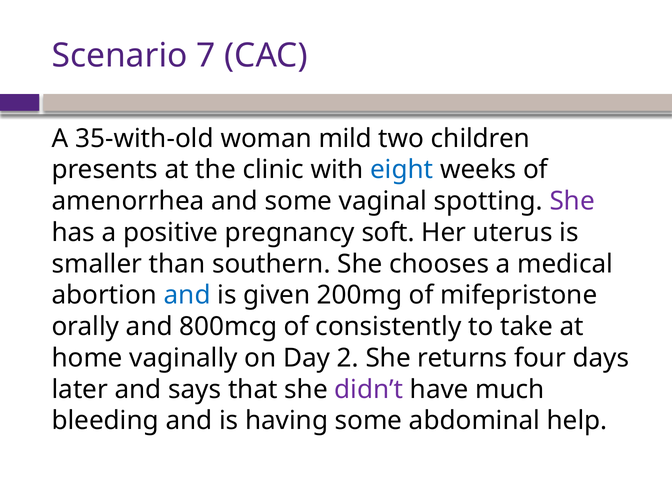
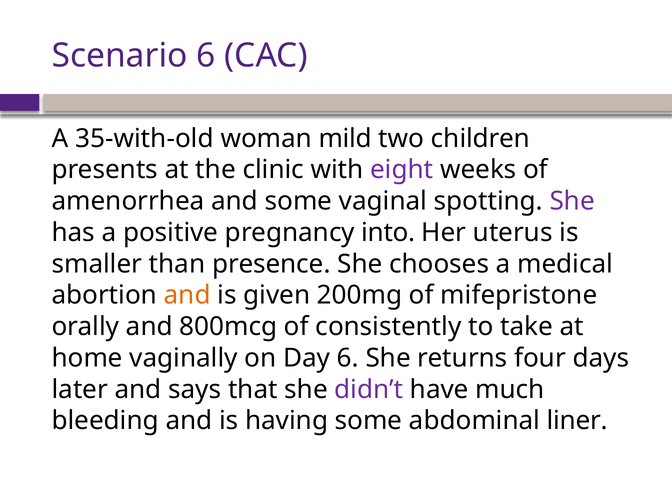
Scenario 7: 7 -> 6
eight colour: blue -> purple
soft: soft -> into
southern: southern -> presence
and at (187, 295) colour: blue -> orange
Day 2: 2 -> 6
help: help -> liner
